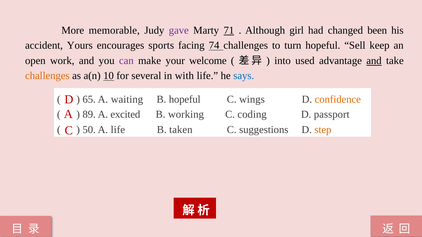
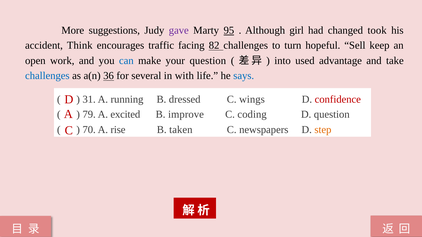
memorable: memorable -> suggestions
71: 71 -> 95
been: been -> took
Yours: Yours -> Think
sports: sports -> traffic
74: 74 -> 82
can colour: purple -> blue
your welcome: welcome -> question
and at (374, 61) underline: present -> none
challenges at (47, 76) colour: orange -> blue
10: 10 -> 36
65: 65 -> 31
waiting: waiting -> running
B hopeful: hopeful -> dressed
confidence colour: orange -> red
89: 89 -> 79
working: working -> improve
D passport: passport -> question
50: 50 -> 70
A life: life -> rise
suggestions: suggestions -> newspapers
